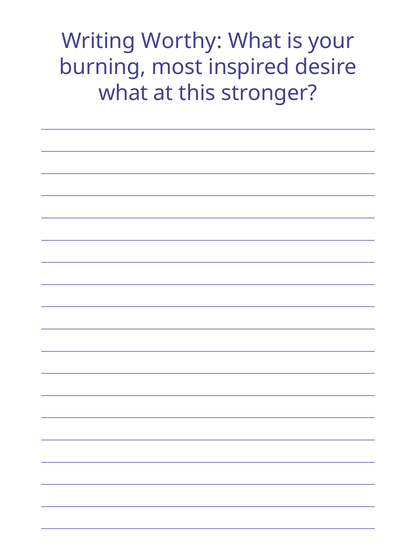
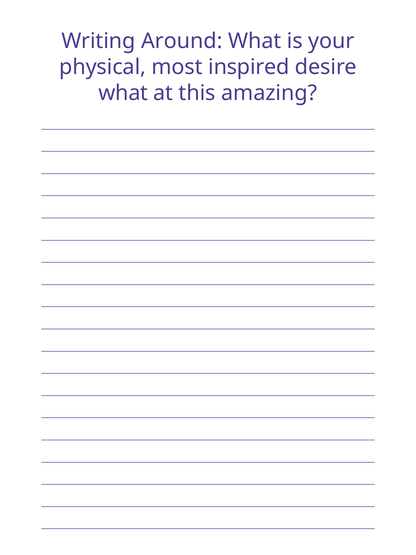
Worthy: Worthy -> Around
burning: burning -> physical
stronger: stronger -> amazing
